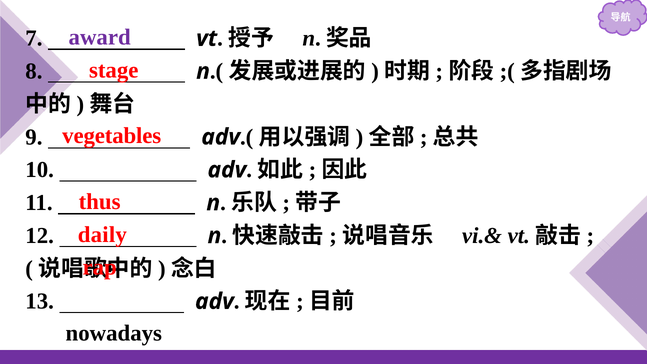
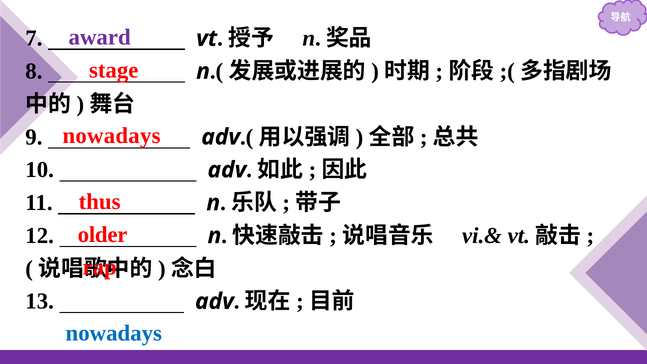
vegetables at (112, 136): vegetables -> nowadays
daily: daily -> older
nowadays at (114, 333) colour: black -> blue
